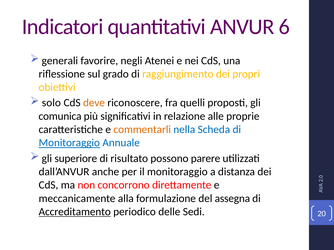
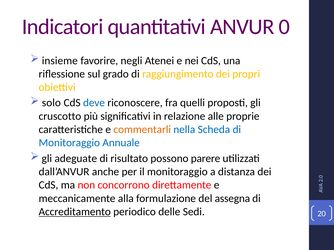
ANVUR 6: 6 -> 0
generali: generali -> insieme
deve colour: orange -> blue
comunica: comunica -> cruscotto
Monitoraggio at (69, 143) underline: present -> none
superiore: superiore -> adeguate
